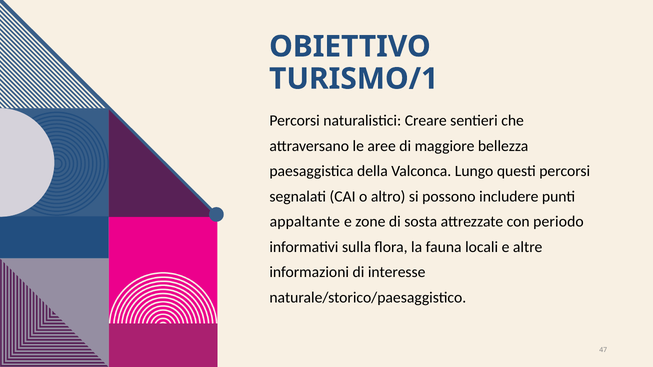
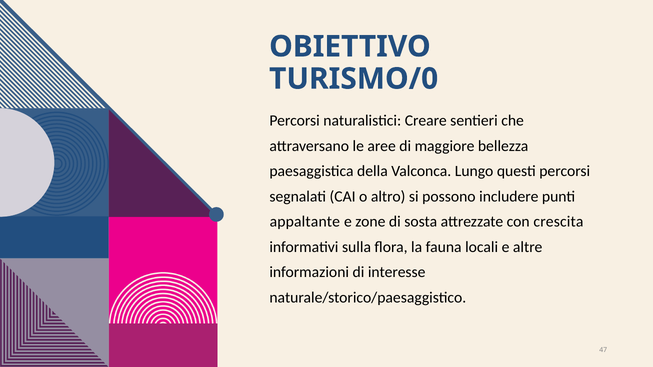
TURISMO/1: TURISMO/1 -> TURISMO/0
periodo: periodo -> crescita
